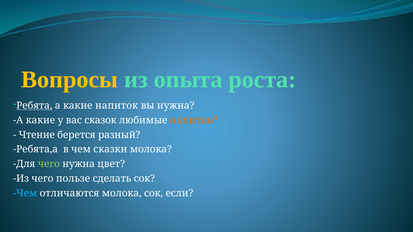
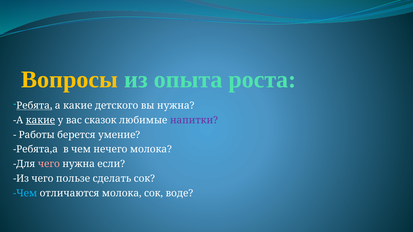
напиток: напиток -> детского
какие at (40, 120) underline: none -> present
напитки colour: orange -> purple
Чтение: Чтение -> Работы
разный: разный -> умение
сказки: сказки -> нечего
чего at (49, 164) colour: light green -> pink
цвет: цвет -> если
если: если -> воде
